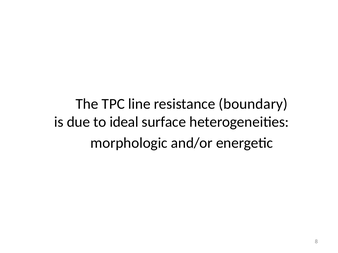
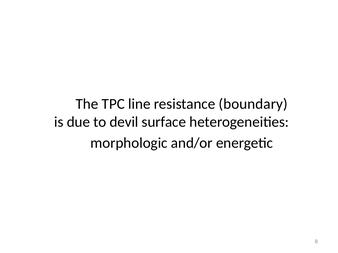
ideal: ideal -> devil
